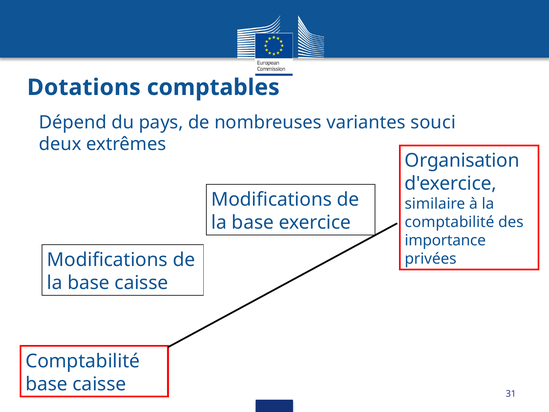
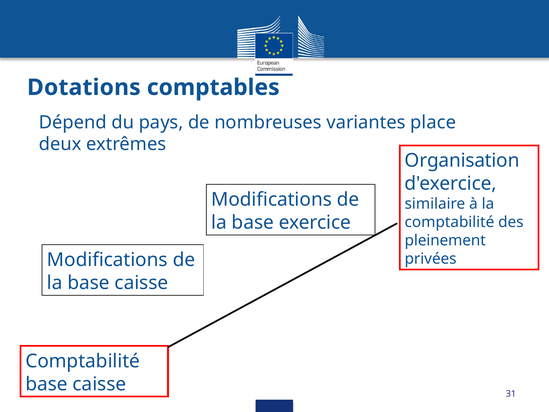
souci: souci -> place
importance: importance -> pleinement
